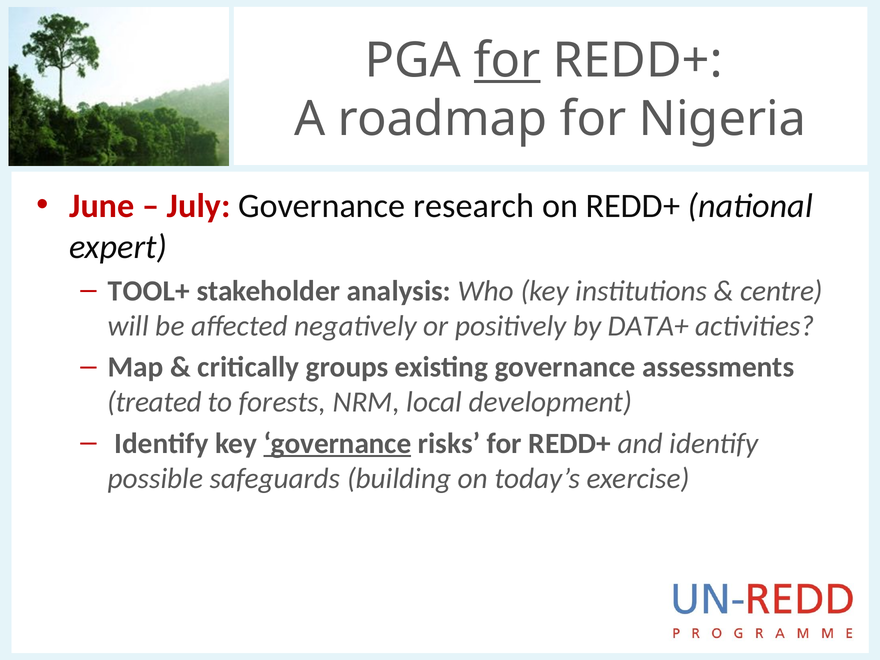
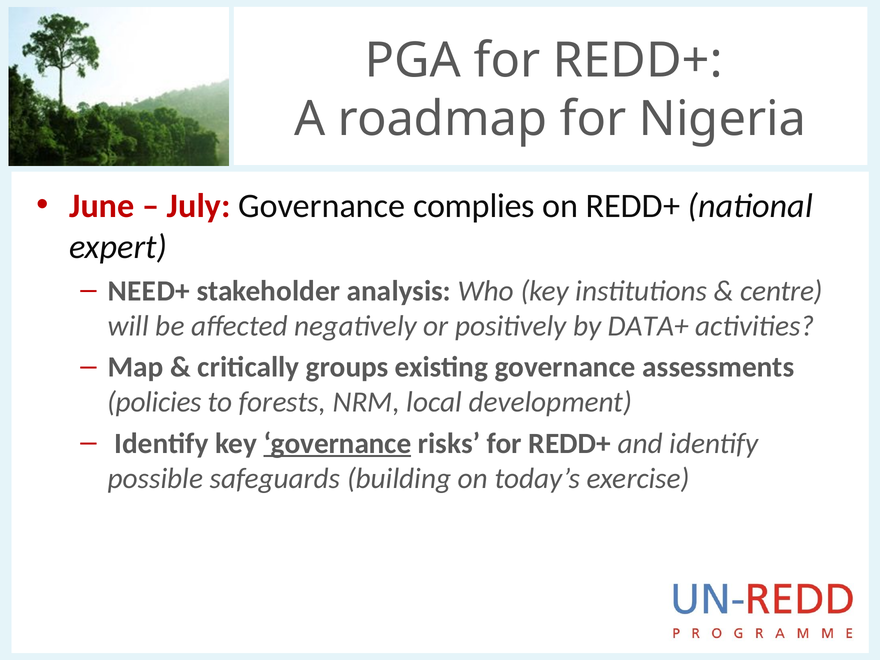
for at (507, 60) underline: present -> none
research: research -> complies
TOOL+: TOOL+ -> NEED+
treated: treated -> policies
